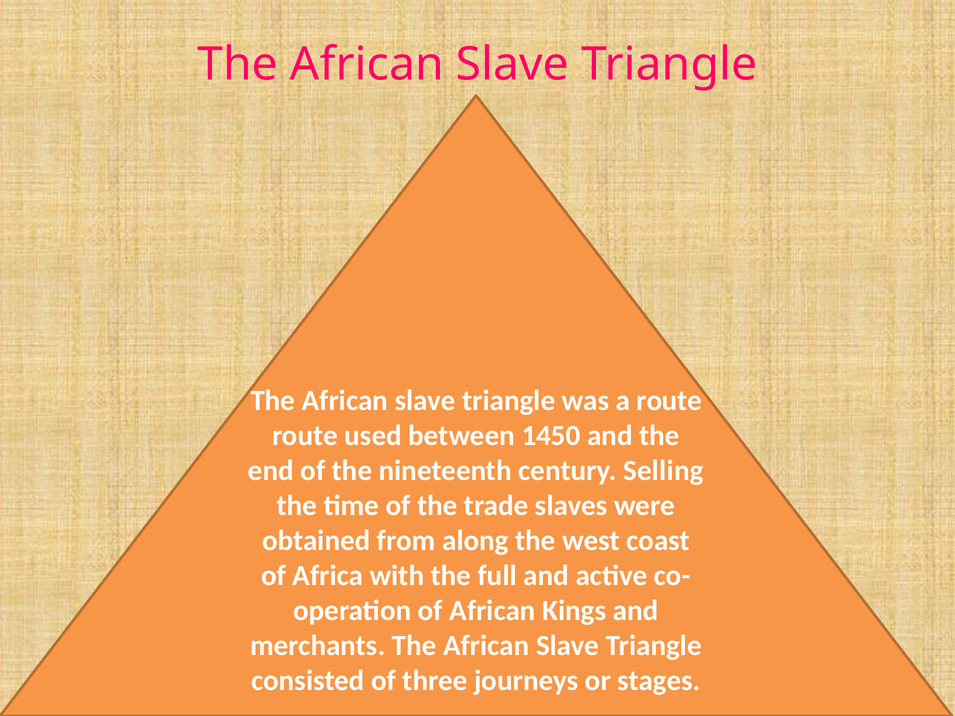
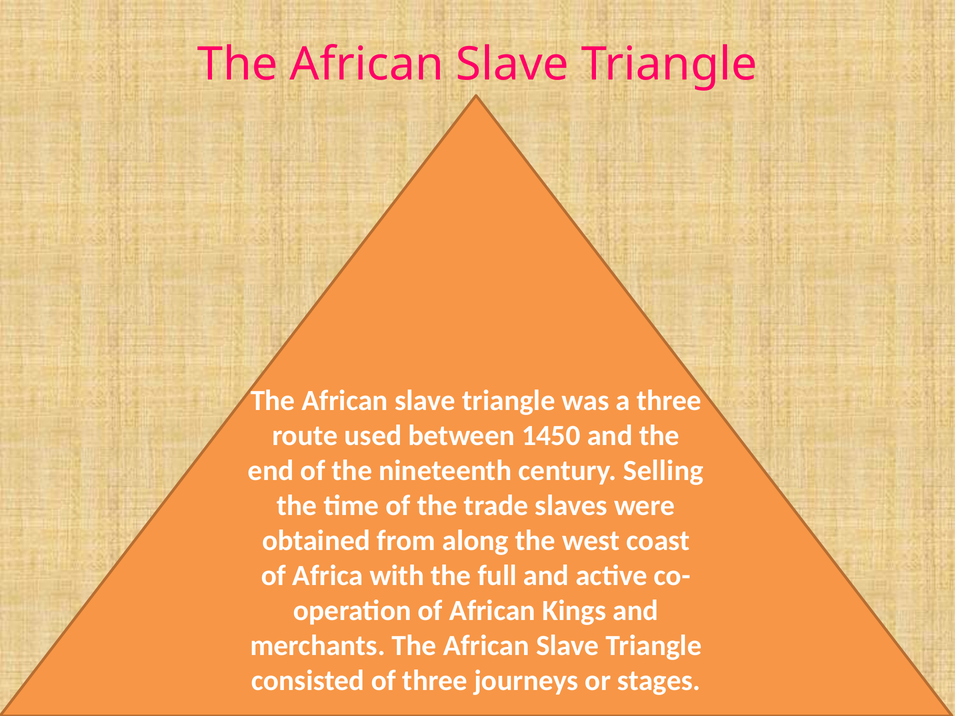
a route: route -> three
